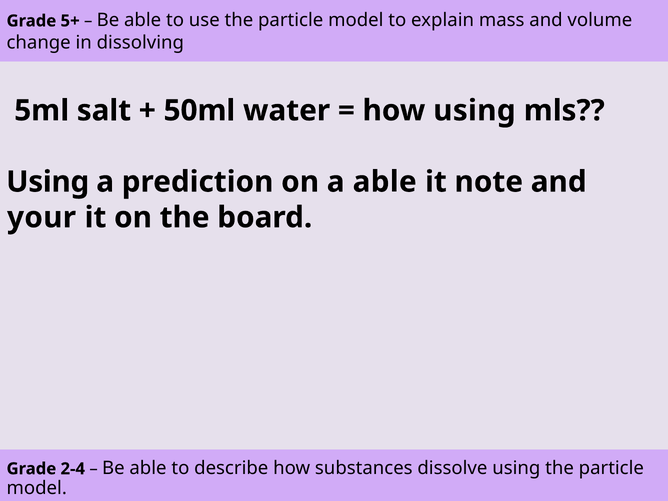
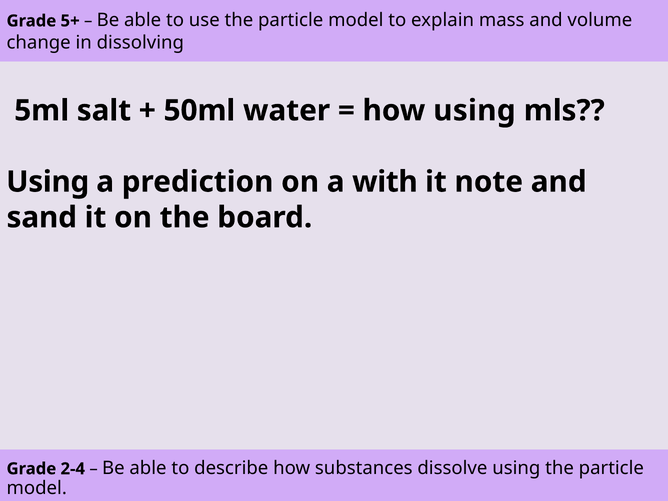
a able: able -> with
your: your -> sand
